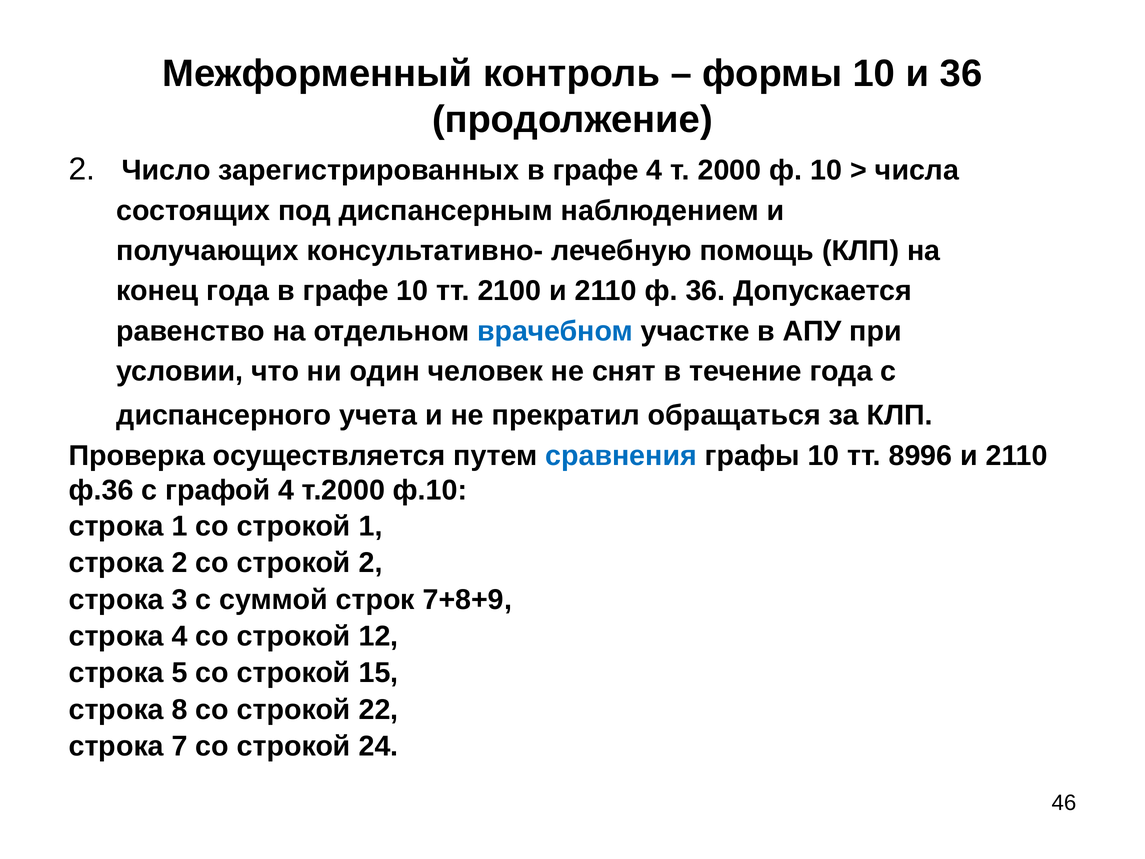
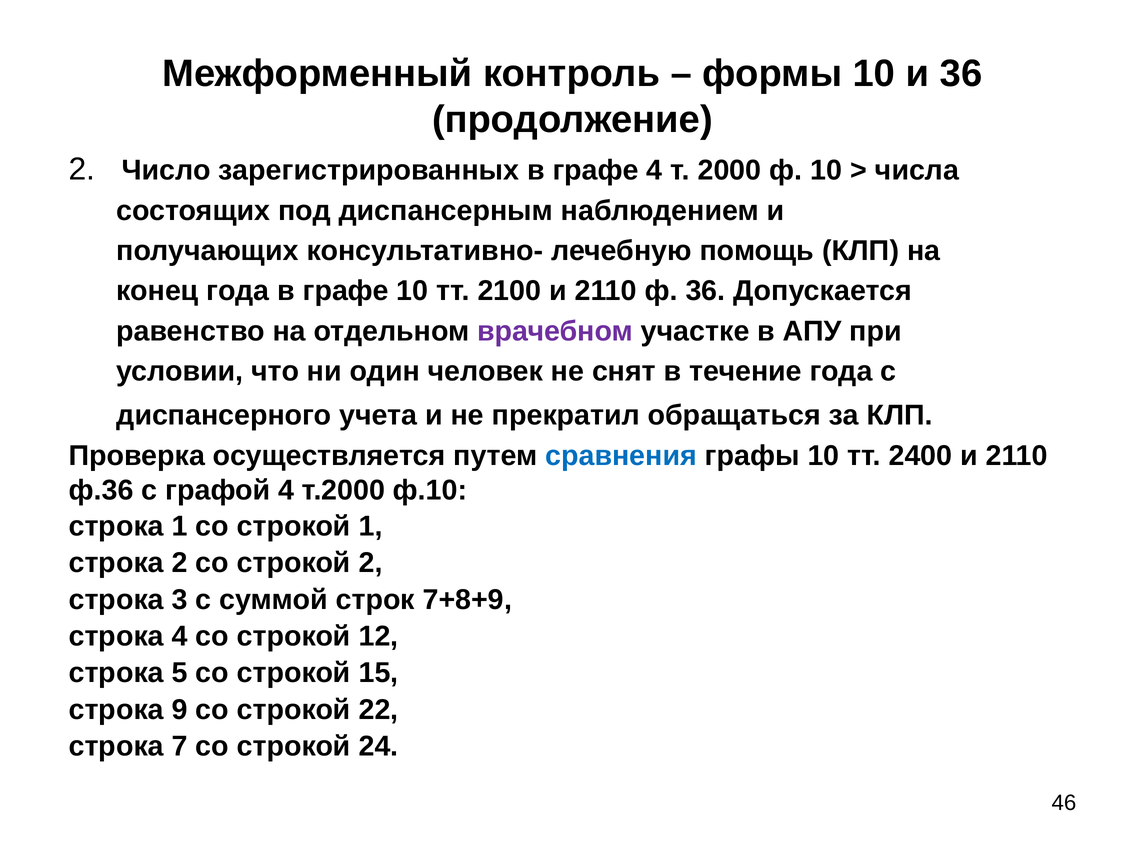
врачебном colour: blue -> purple
8996: 8996 -> 2400
8: 8 -> 9
